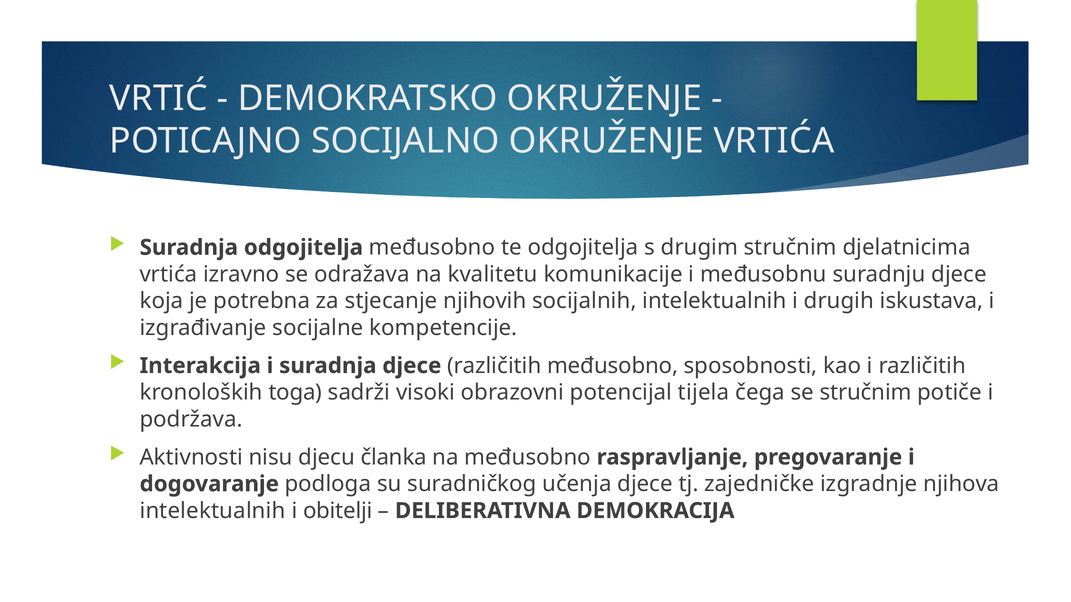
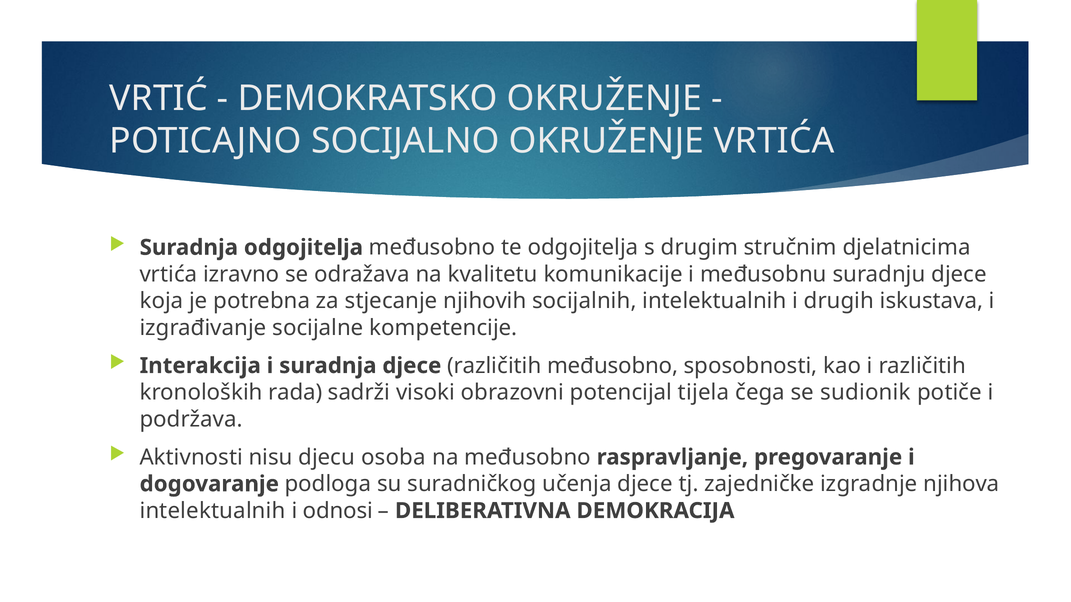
toga: toga -> rada
se stručnim: stručnim -> sudionik
članka: članka -> osoba
obitelji: obitelji -> odnosi
